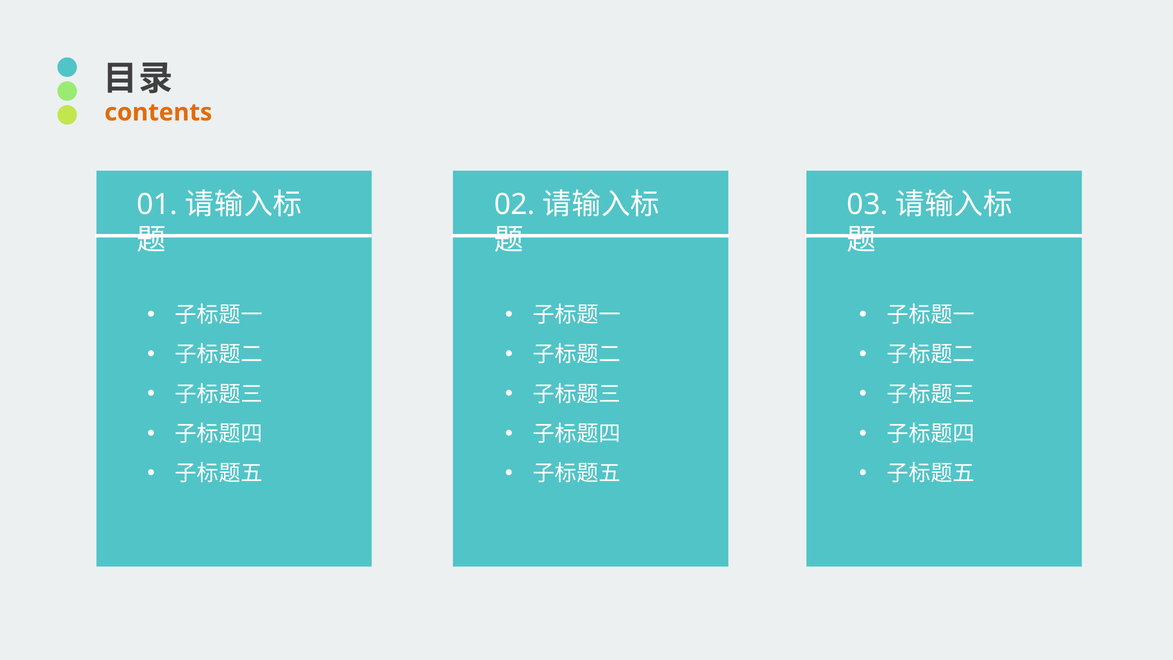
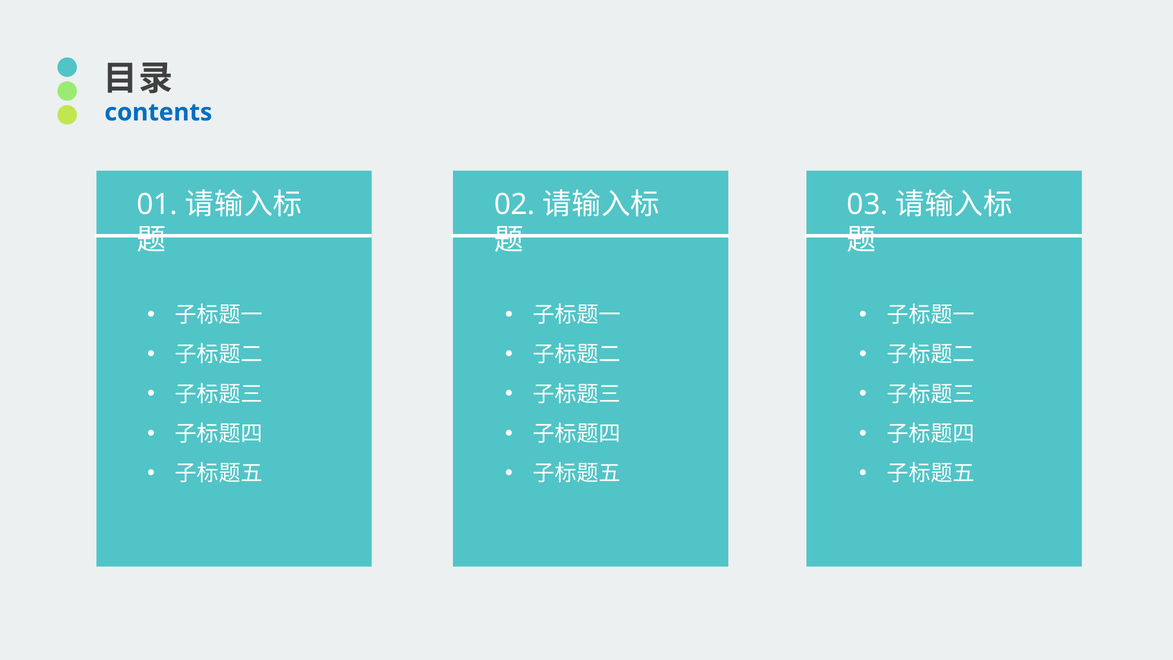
contents colour: orange -> blue
